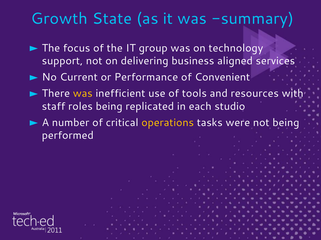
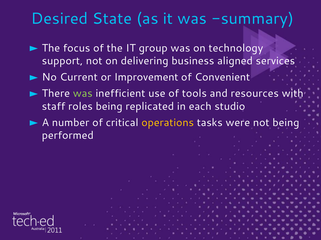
Growth: Growth -> Desired
Performance: Performance -> Improvement
was at (83, 94) colour: yellow -> light green
